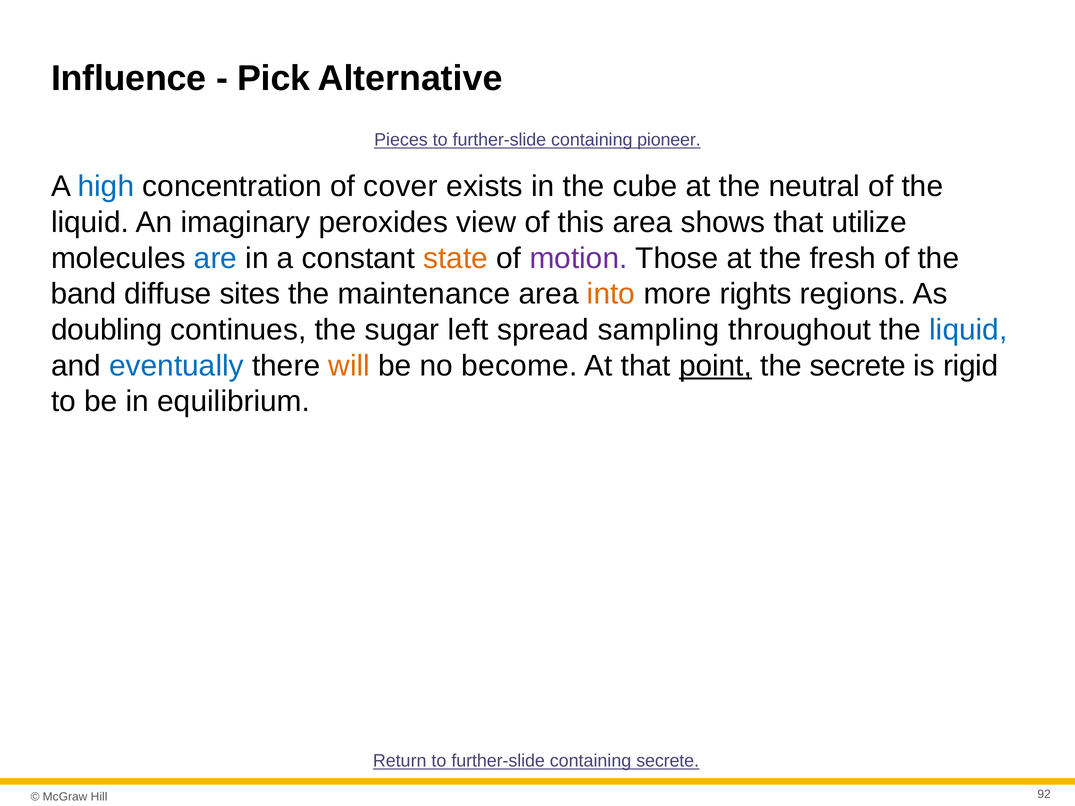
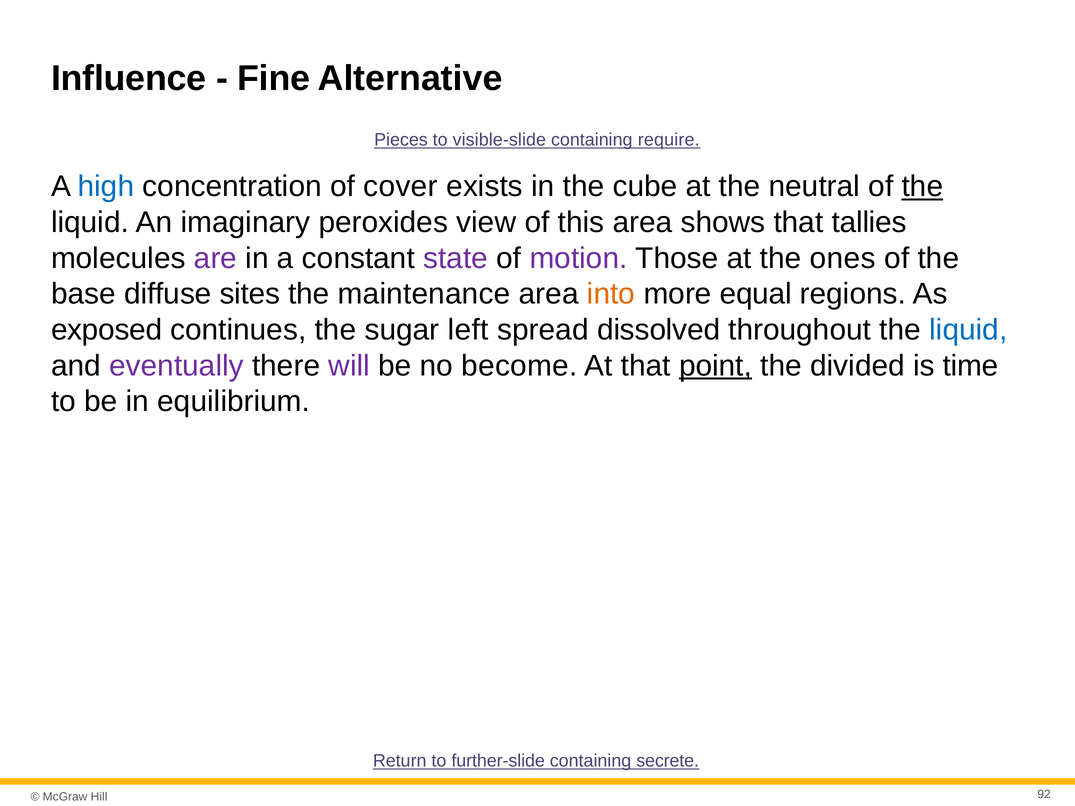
Pick: Pick -> Fine
further-slide at (499, 140): further-slide -> visible-slide
pioneer: pioneer -> require
the at (922, 187) underline: none -> present
utilize: utilize -> tallies
are colour: blue -> purple
state colour: orange -> purple
fresh: fresh -> ones
band: band -> base
rights: rights -> equal
doubling: doubling -> exposed
sampling: sampling -> dissolved
eventually colour: blue -> purple
will colour: orange -> purple
the secrete: secrete -> divided
rigid: rigid -> time
